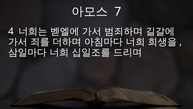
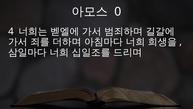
7: 7 -> 0
